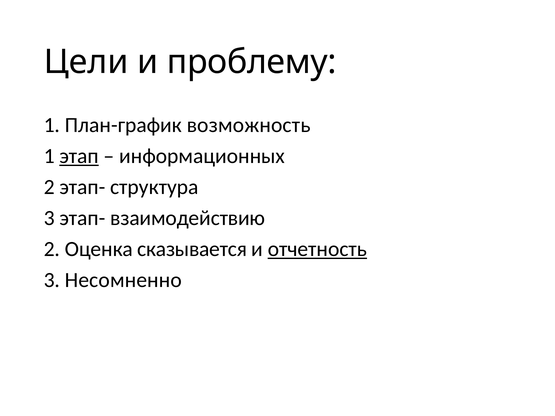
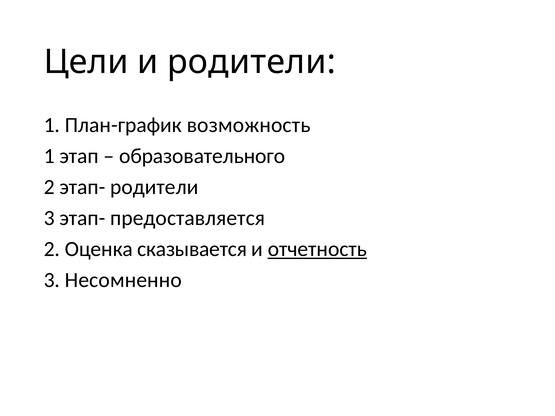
и проблему: проблему -> родители
этап underline: present -> none
информационных: информационных -> образовательного
этап- структура: структура -> родители
взаимодействию: взаимодействию -> предоставляется
